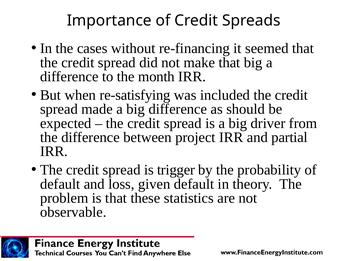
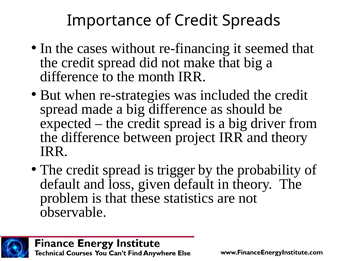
re-satisfying: re-satisfying -> re-strategies
and partial: partial -> theory
